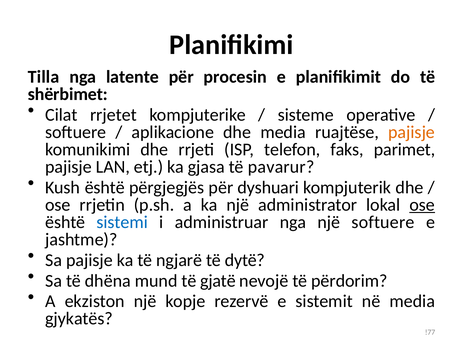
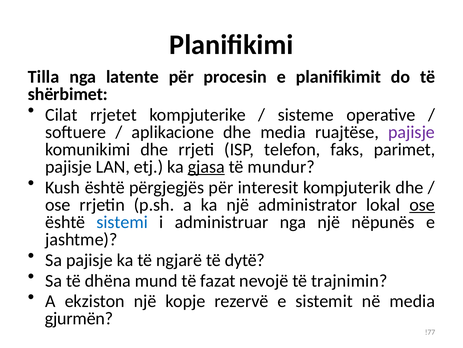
pajisje at (412, 132) colour: orange -> purple
gjasa underline: none -> present
pavarur: pavarur -> mundur
dyshuari: dyshuari -> interesit
një softuere: softuere -> nëpunës
gjatë: gjatë -> fazat
përdorim: përdorim -> trajnimin
gjykatës: gjykatës -> gjurmën
